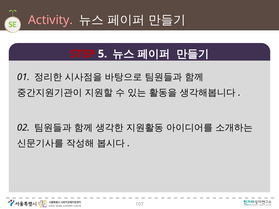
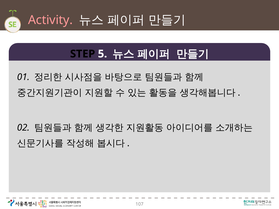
STEP colour: red -> black
